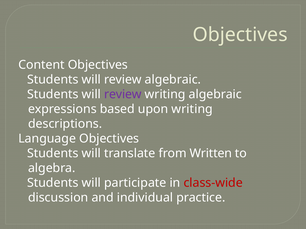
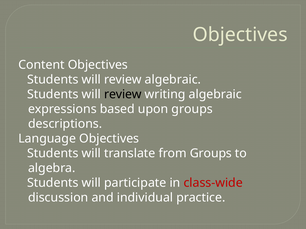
review at (123, 94) colour: purple -> black
upon writing: writing -> groups
from Written: Written -> Groups
